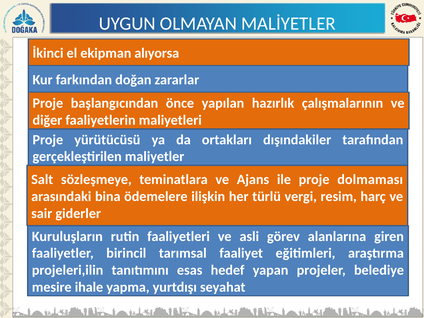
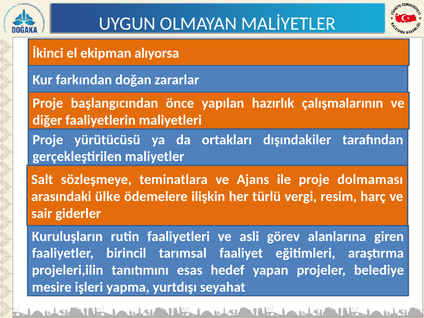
bina: bina -> ülke
ihale: ihale -> işleri
